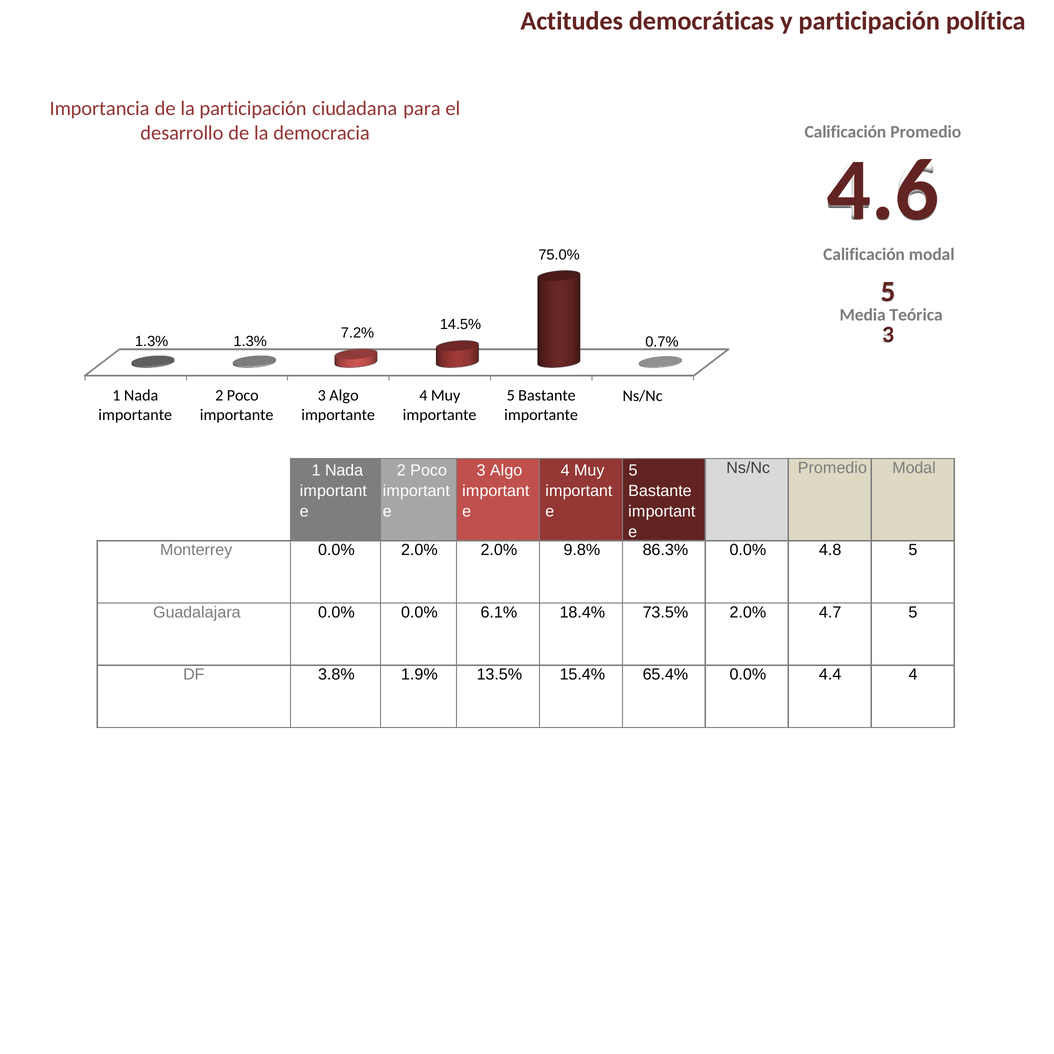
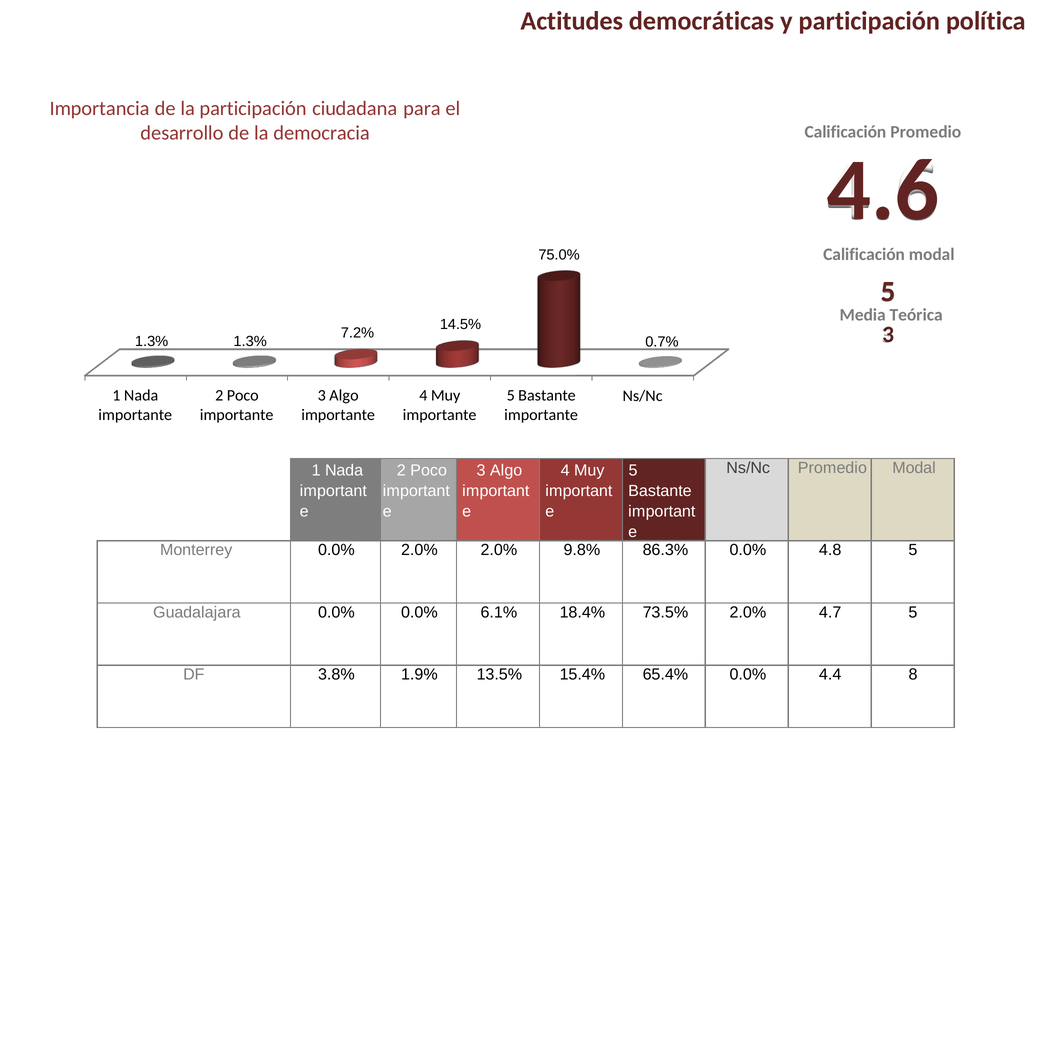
4.4 4: 4 -> 8
